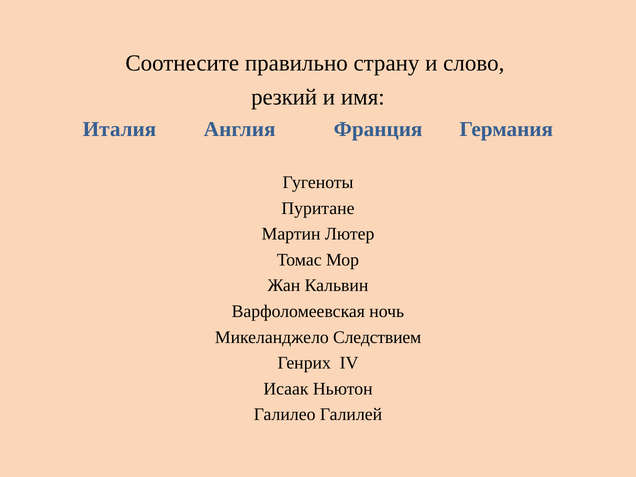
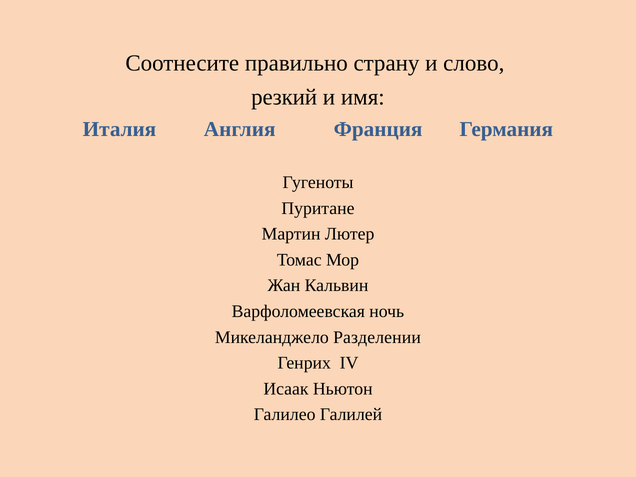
Следствием: Следствием -> Разделении
